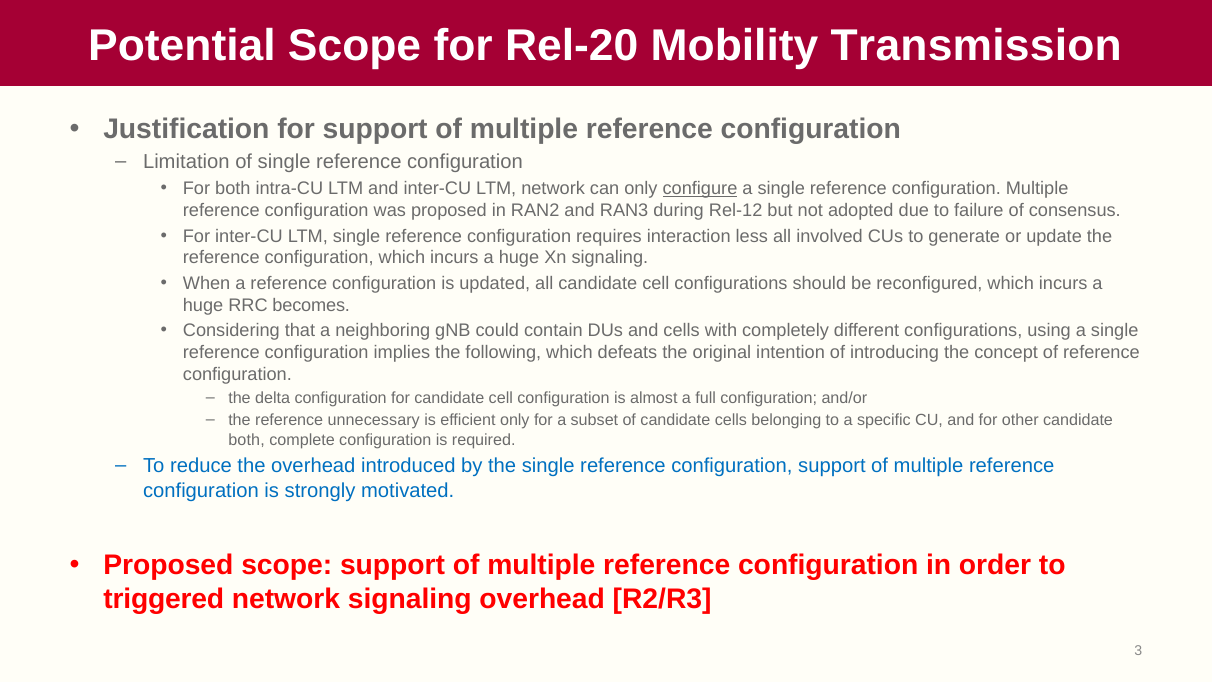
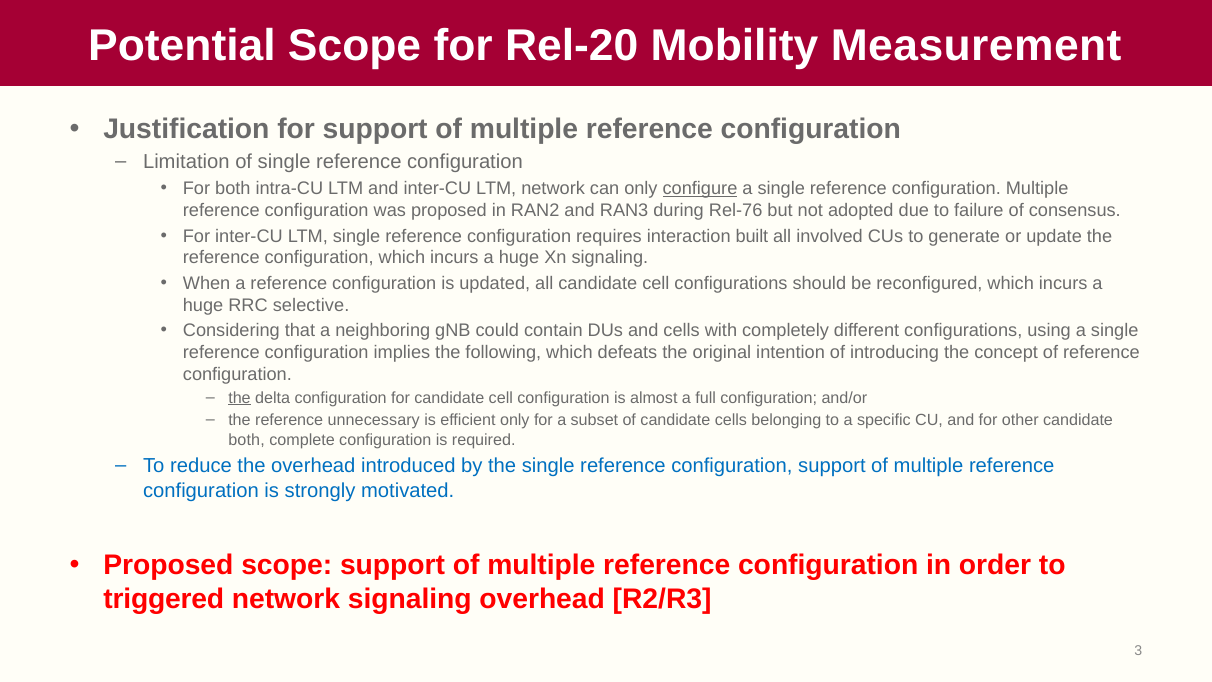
Transmission: Transmission -> Measurement
Rel-12: Rel-12 -> Rel-76
less: less -> built
becomes: becomes -> selective
the at (240, 398) underline: none -> present
